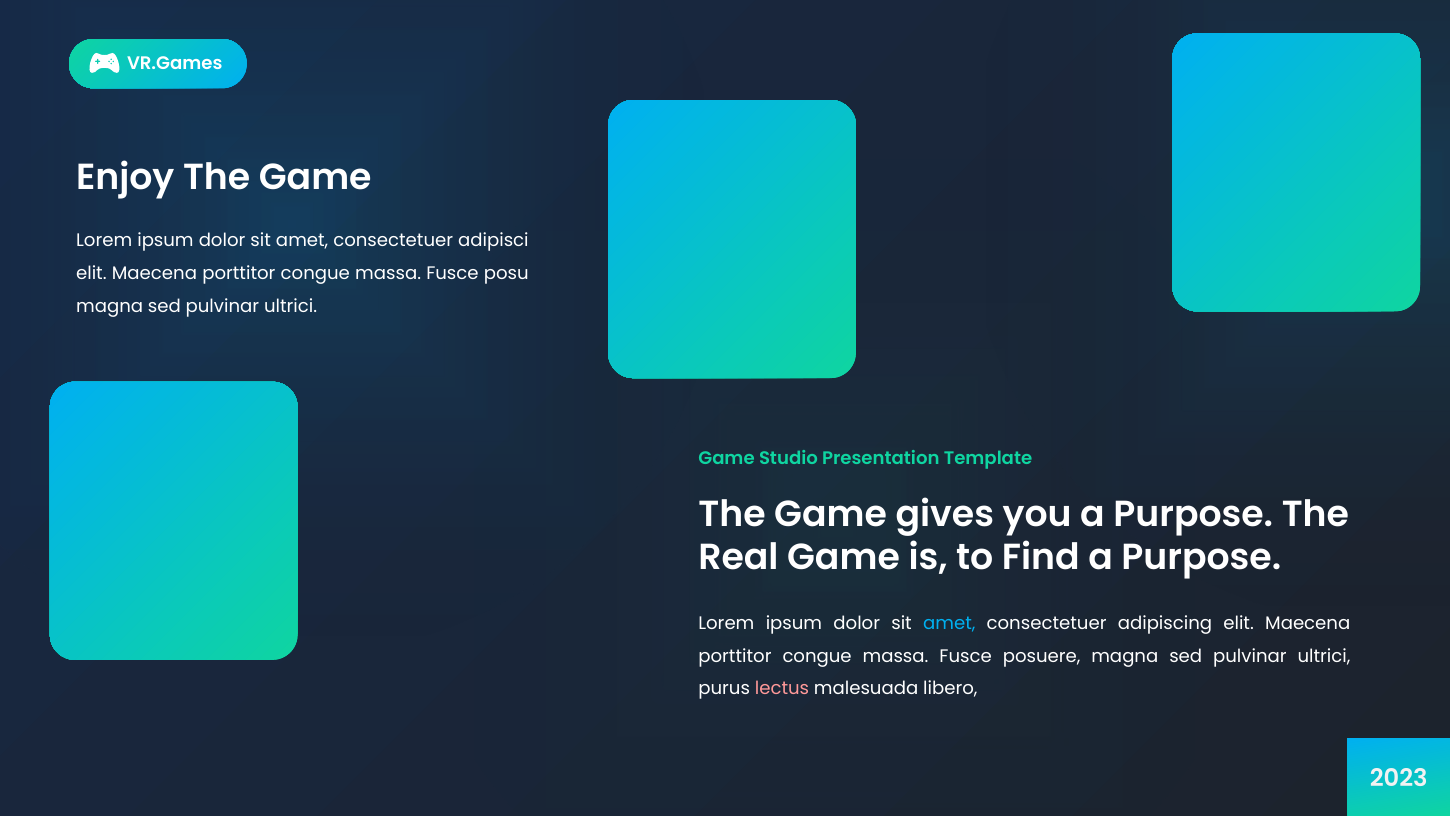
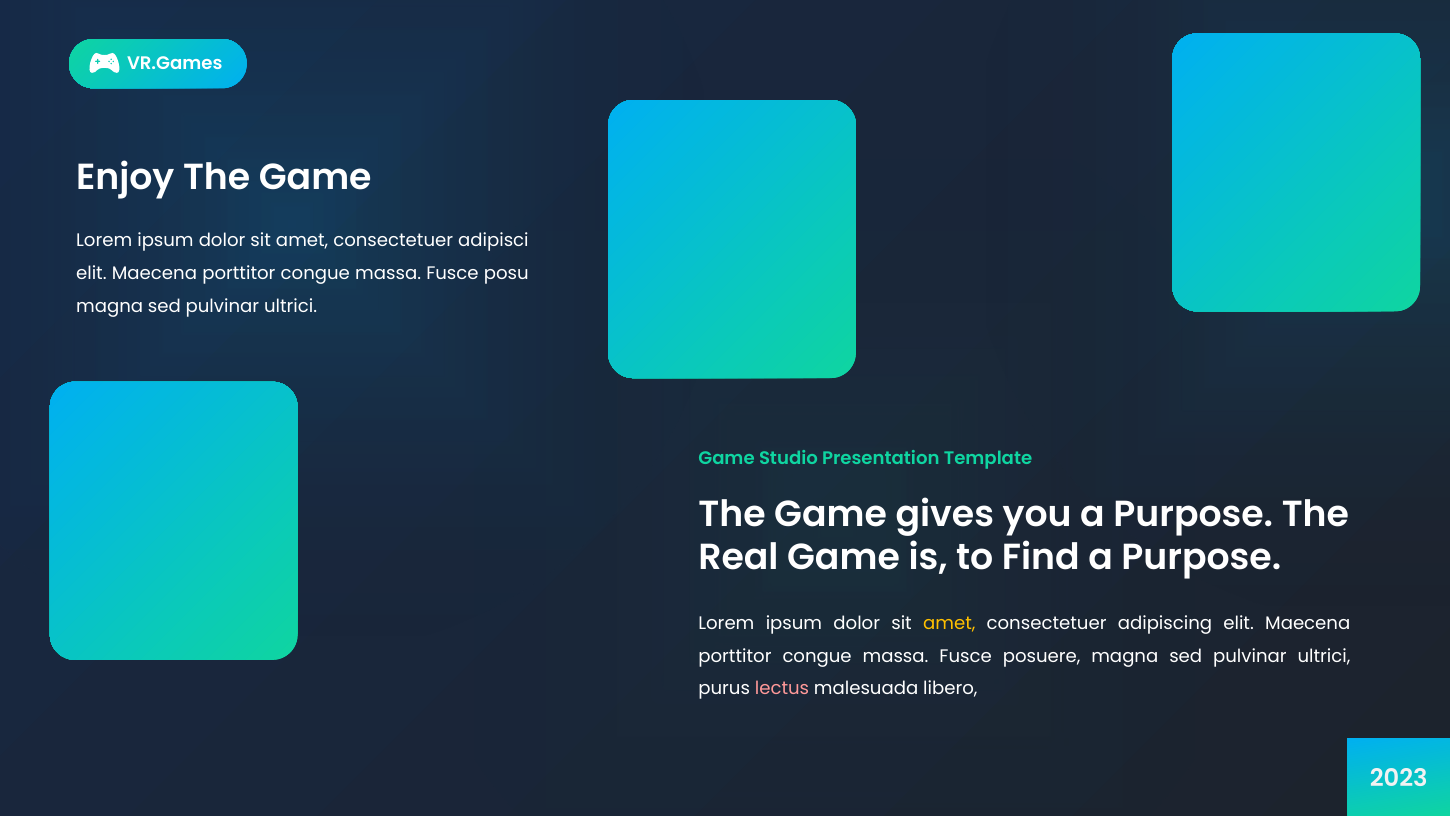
amet at (949, 623) colour: light blue -> yellow
